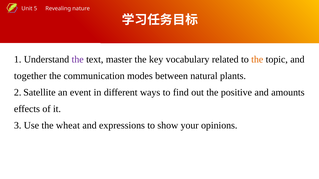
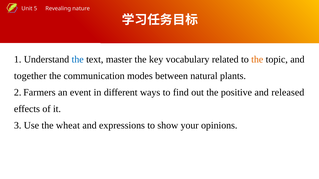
the at (78, 59) colour: purple -> blue
Satellite: Satellite -> Farmers
amounts: amounts -> released
